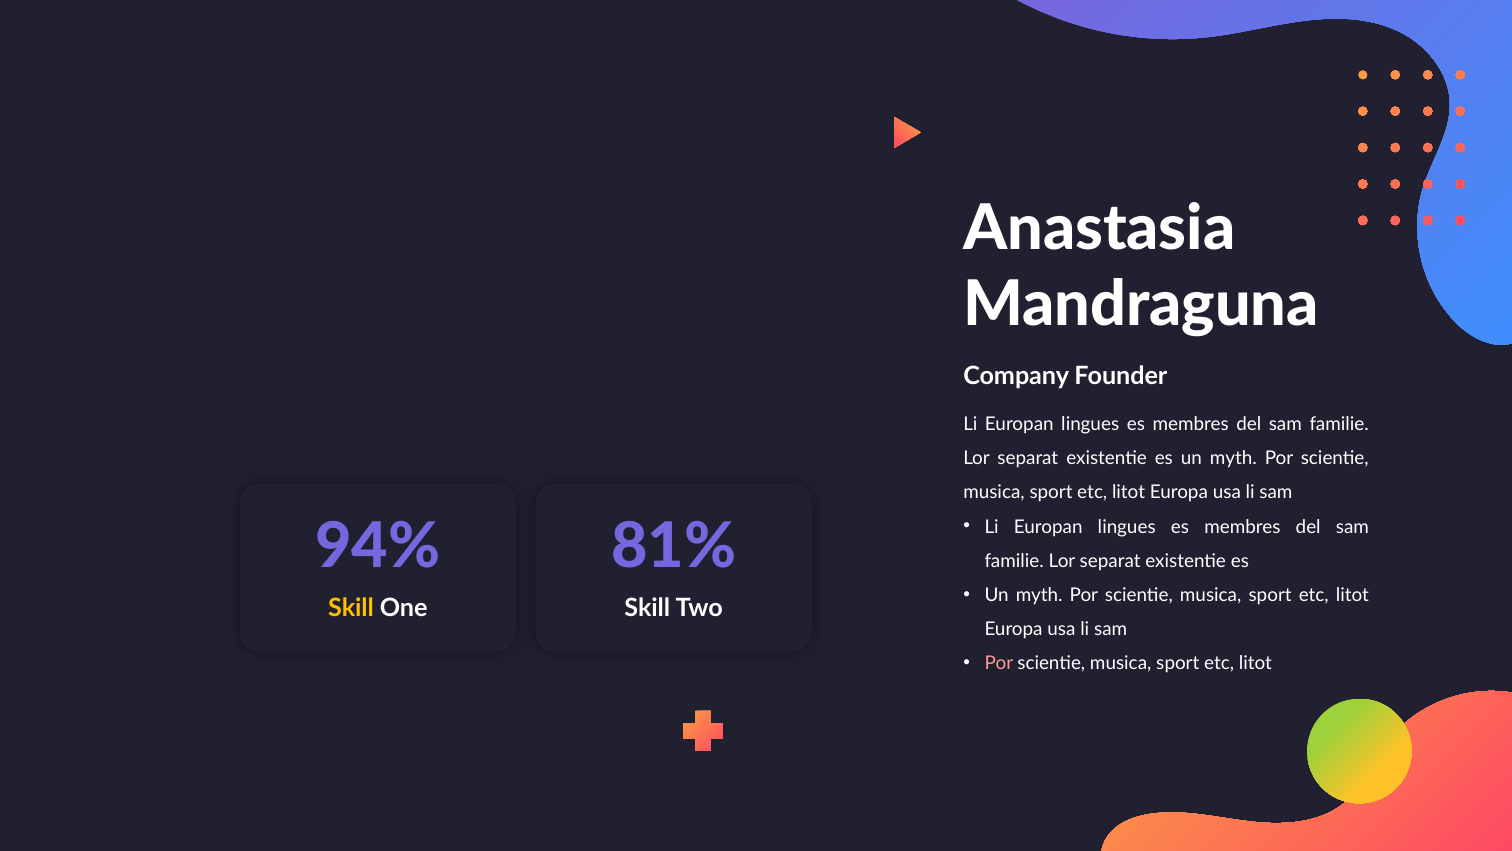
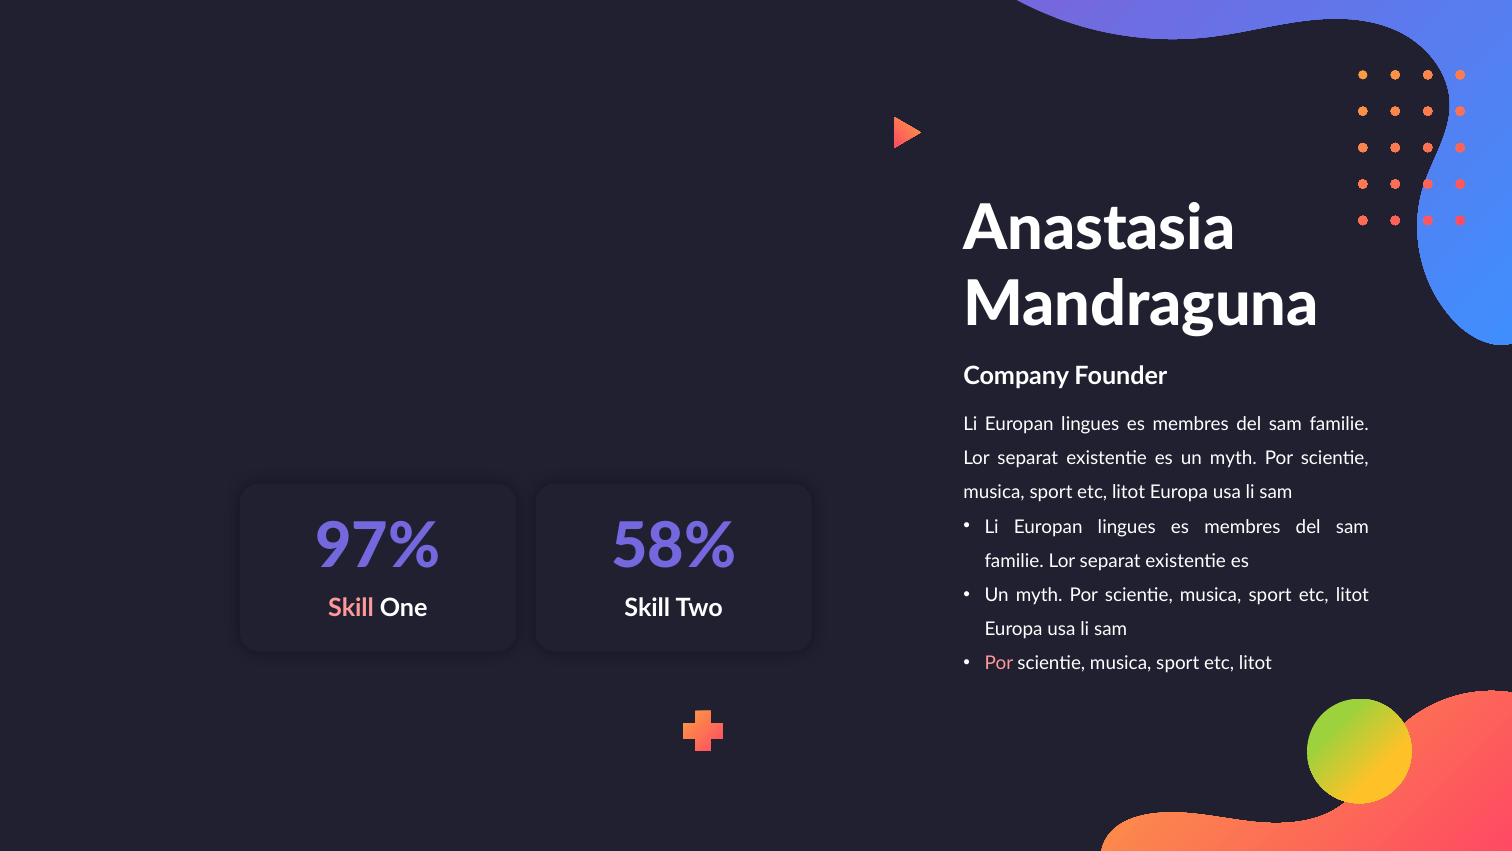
94%: 94% -> 97%
81%: 81% -> 58%
Skill at (351, 608) colour: yellow -> pink
